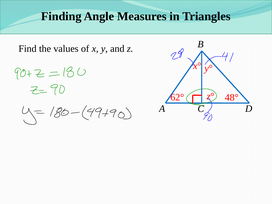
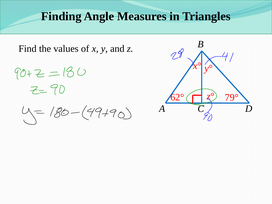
48°: 48° -> 79°
